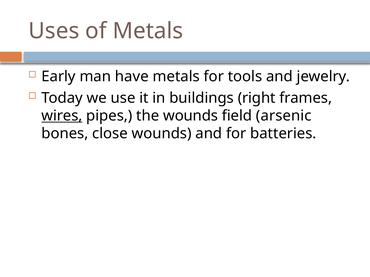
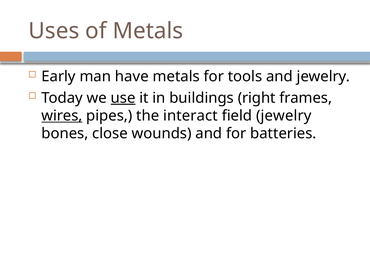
use underline: none -> present
the wounds: wounds -> interact
field arsenic: arsenic -> jewelry
